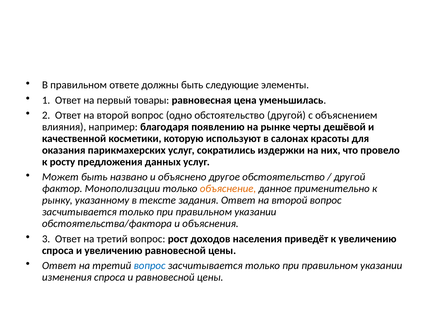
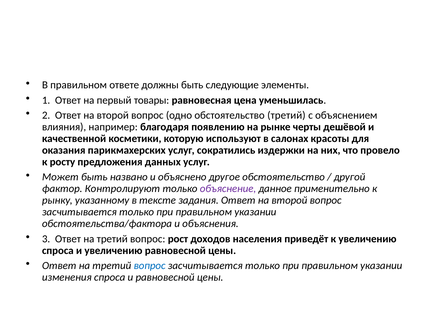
обстоятельство другой: другой -> третий
Монополизации: Монополизации -> Контролируют
объяснение colour: orange -> purple
